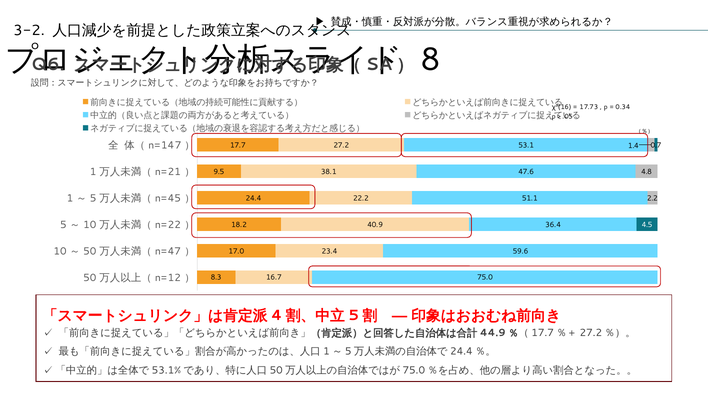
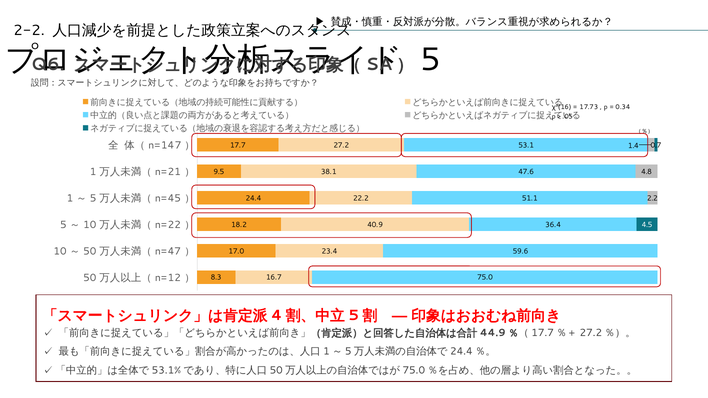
3-2: 3-2 -> 2-2
8 at (430, 59): 8 -> 5
